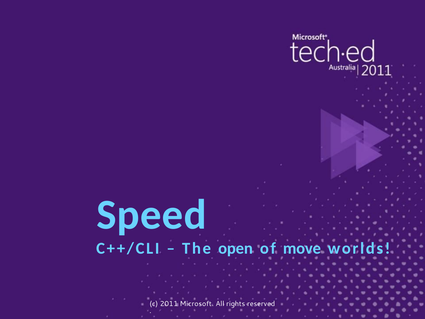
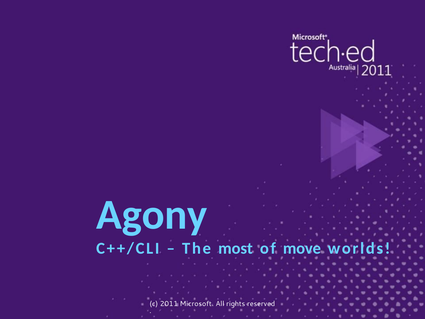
Speed: Speed -> Agony
open: open -> most
